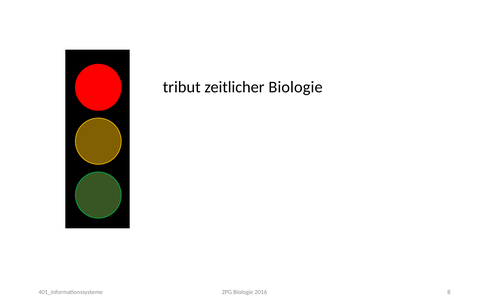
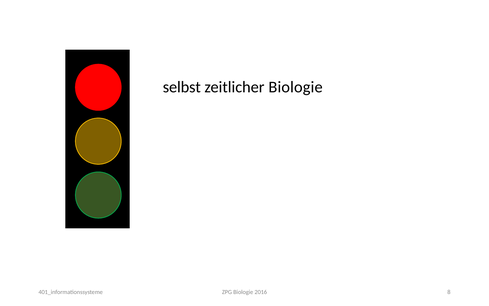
tribut: tribut -> selbst
